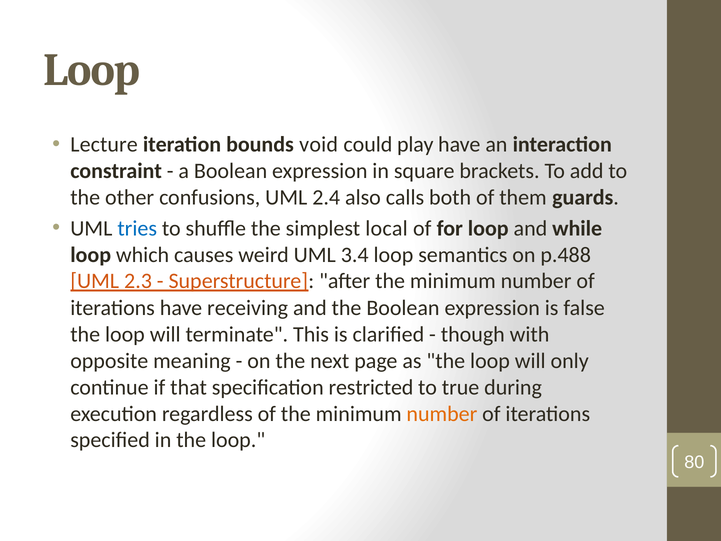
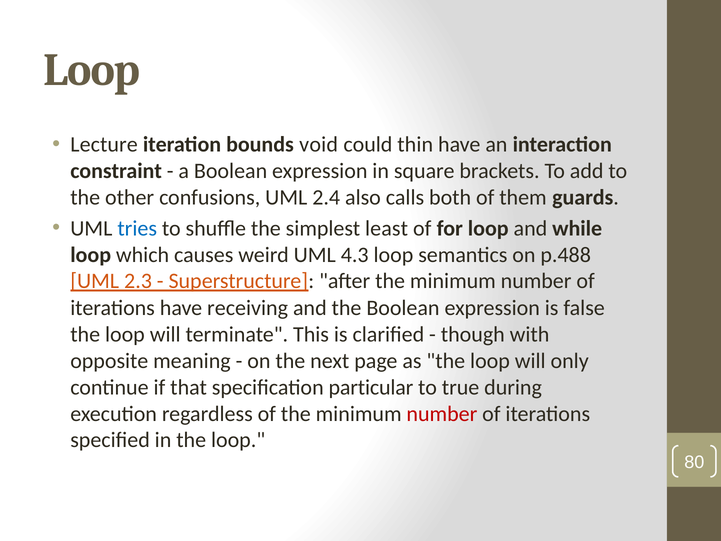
play: play -> thin
local: local -> least
3.4: 3.4 -> 4.3
restricted: restricted -> particular
number at (442, 414) colour: orange -> red
